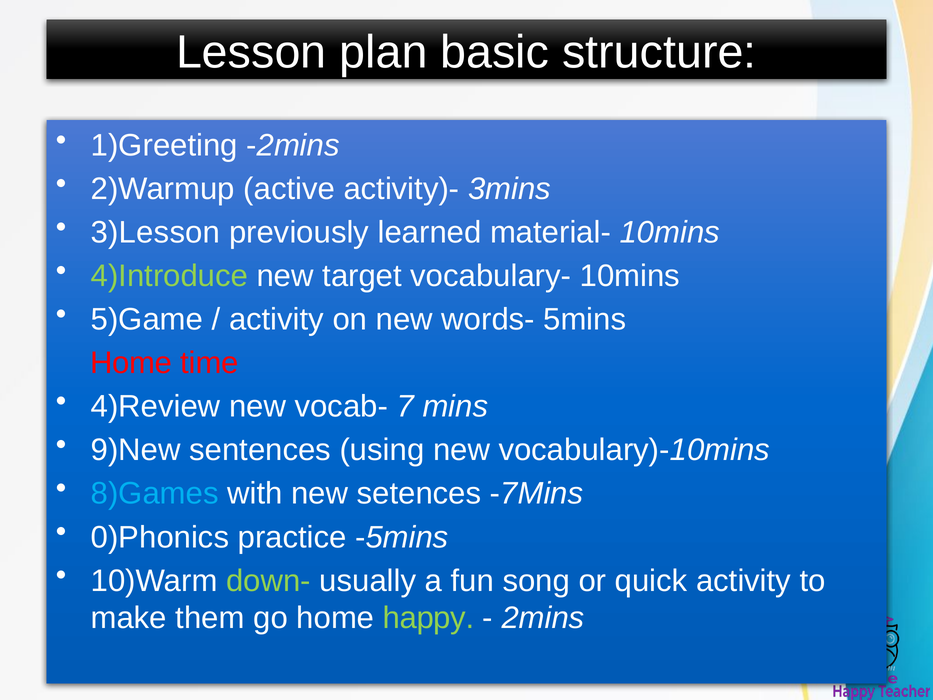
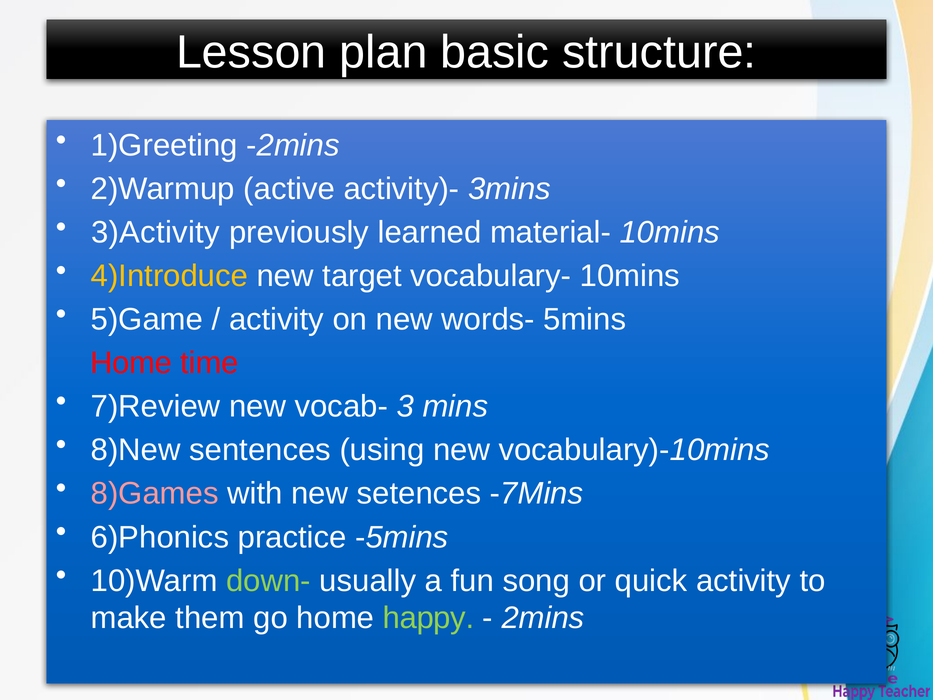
3)Lesson: 3)Lesson -> 3)Activity
4)Introduce colour: light green -> yellow
4)Review: 4)Review -> 7)Review
7: 7 -> 3
9)New: 9)New -> 8)New
8)Games colour: light blue -> pink
0)Phonics: 0)Phonics -> 6)Phonics
